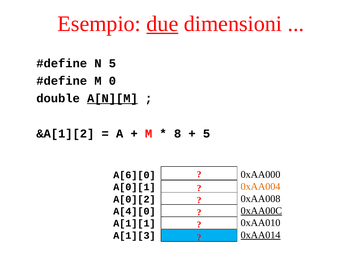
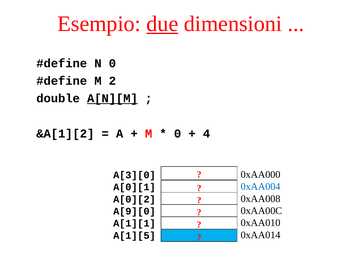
N 5: 5 -> 0
0: 0 -> 2
8 at (178, 133): 8 -> 0
5 at (207, 133): 5 -> 4
A[6][0: A[6][0 -> A[3][0
0xAA004 colour: orange -> blue
0xAA00C underline: present -> none
A[4][0: A[4][0 -> A[9][0
0xAA014 underline: present -> none
A[1][3: A[1][3 -> A[1][5
